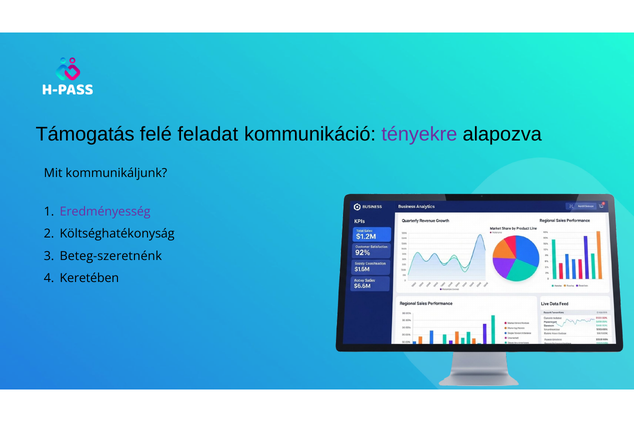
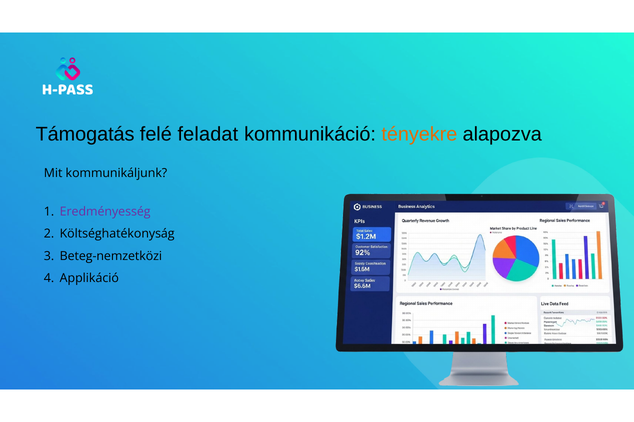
tényekre colour: purple -> orange
Beteg-szeretnénk: Beteg-szeretnénk -> Beteg-nemzetközi
Keretében: Keretében -> Applikáció
